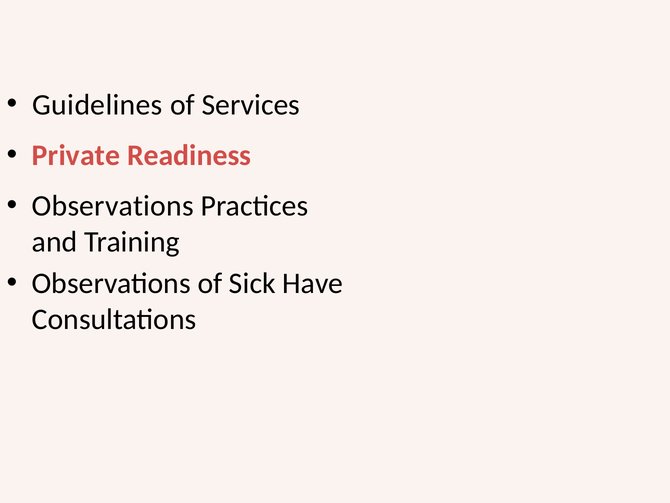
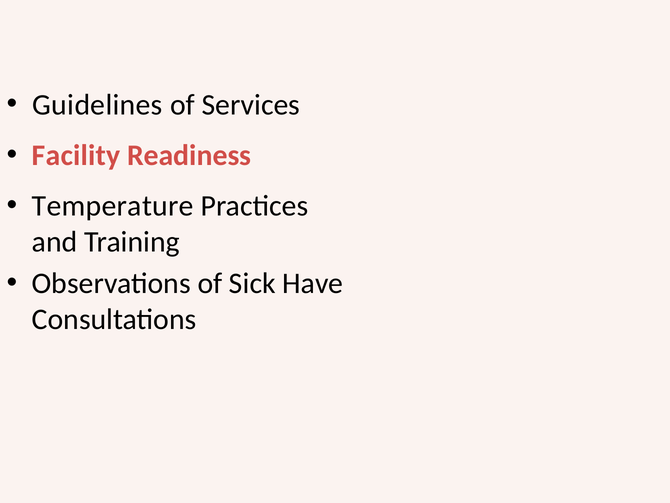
Private: Private -> Facility
Observations at (113, 206): Observations -> Temperature
